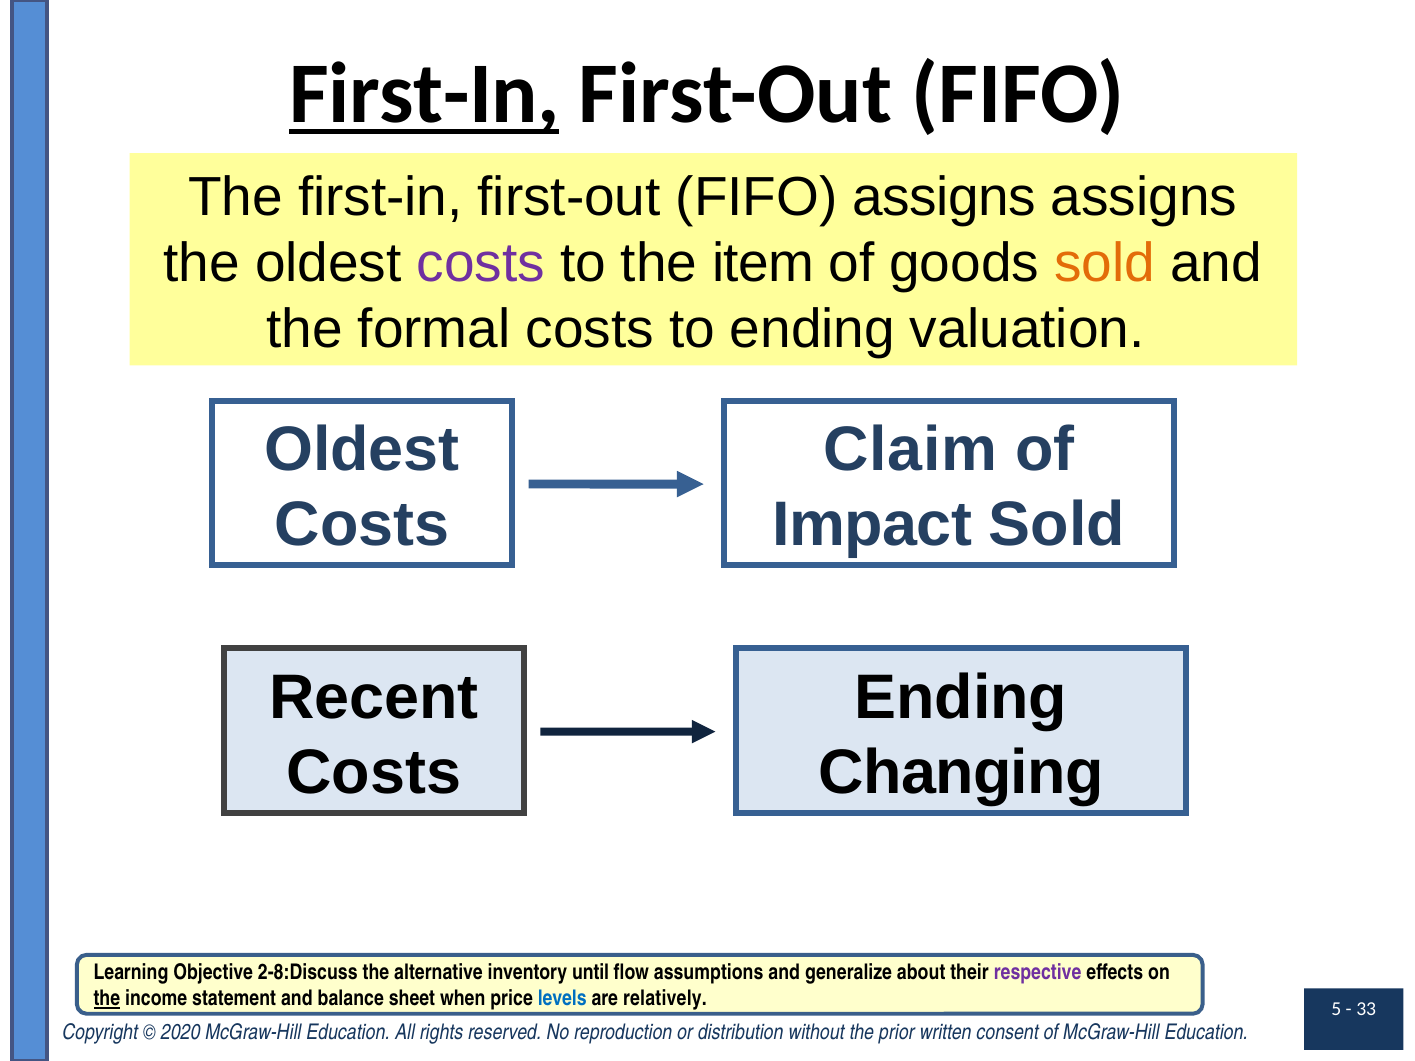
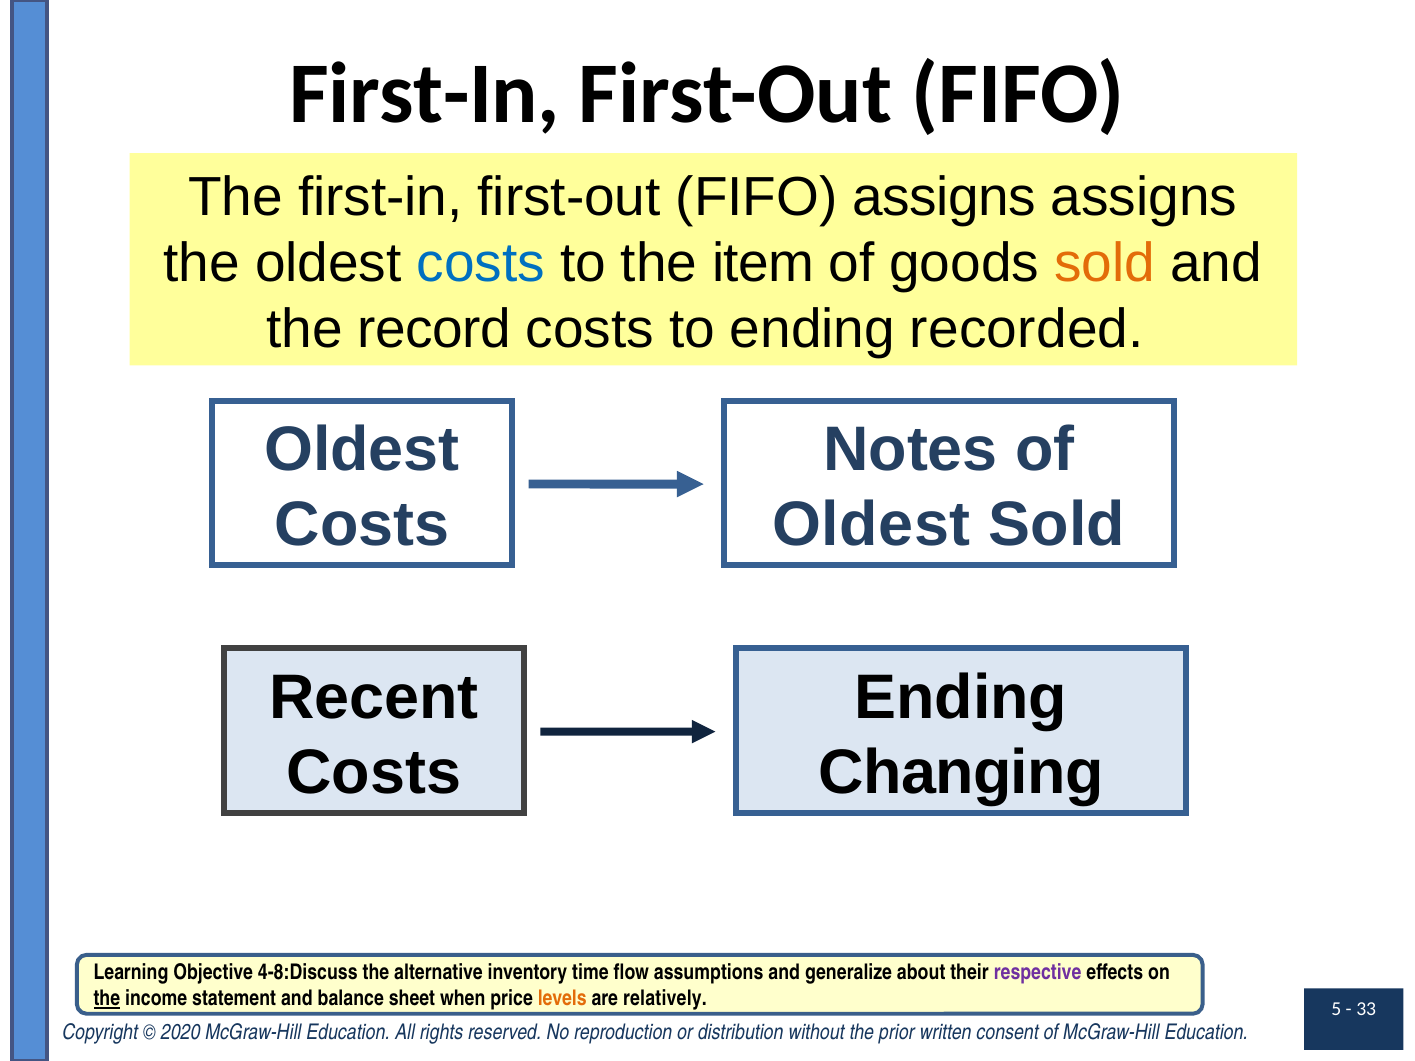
First-In at (425, 94) underline: present -> none
costs at (481, 263) colour: purple -> blue
formal: formal -> record
valuation: valuation -> recorded
Claim: Claim -> Notes
Impact at (872, 525): Impact -> Oldest
2-8:Discuss: 2-8:Discuss -> 4-8:Discuss
until: until -> time
levels colour: blue -> orange
